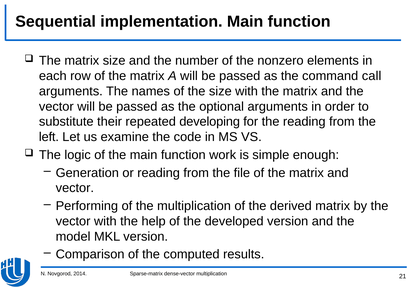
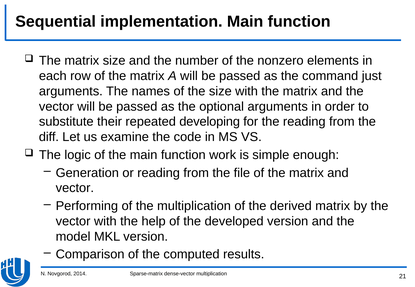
call: call -> just
left: left -> diff
